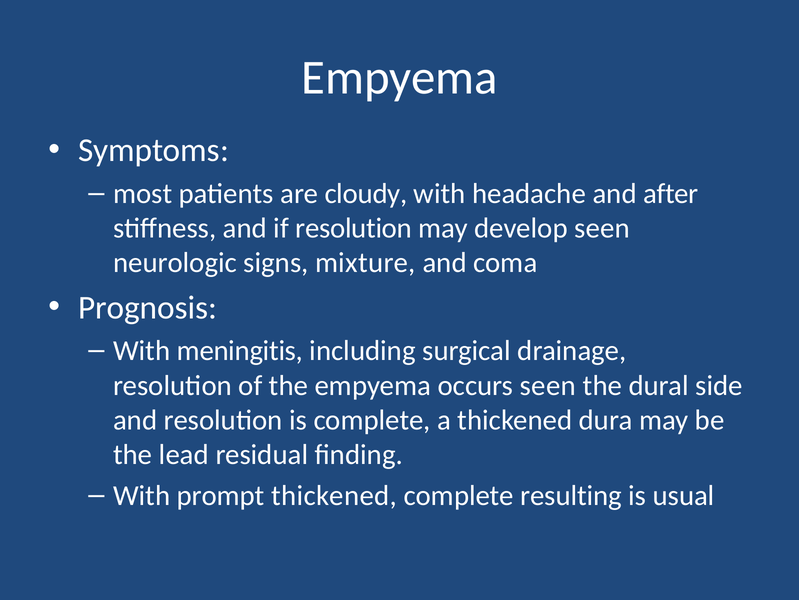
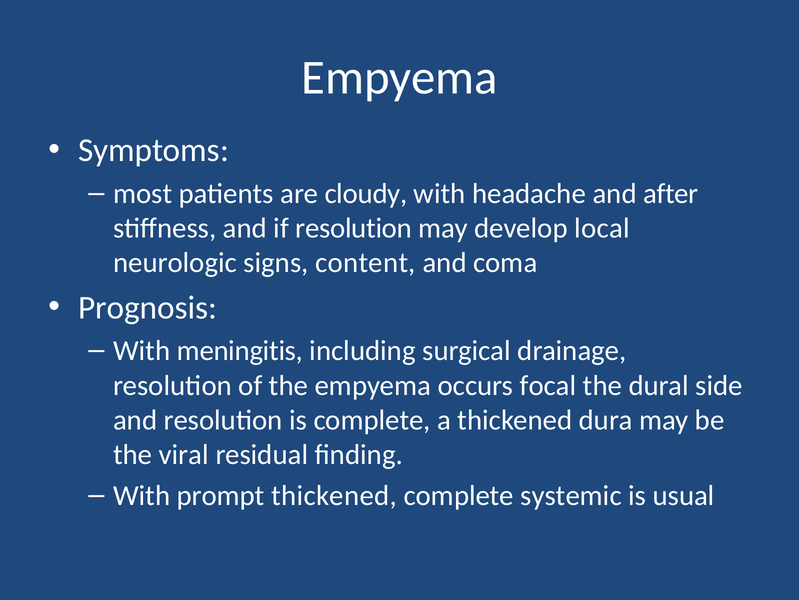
develop seen: seen -> local
mixture: mixture -> content
occurs seen: seen -> focal
lead: lead -> viral
resulting: resulting -> systemic
